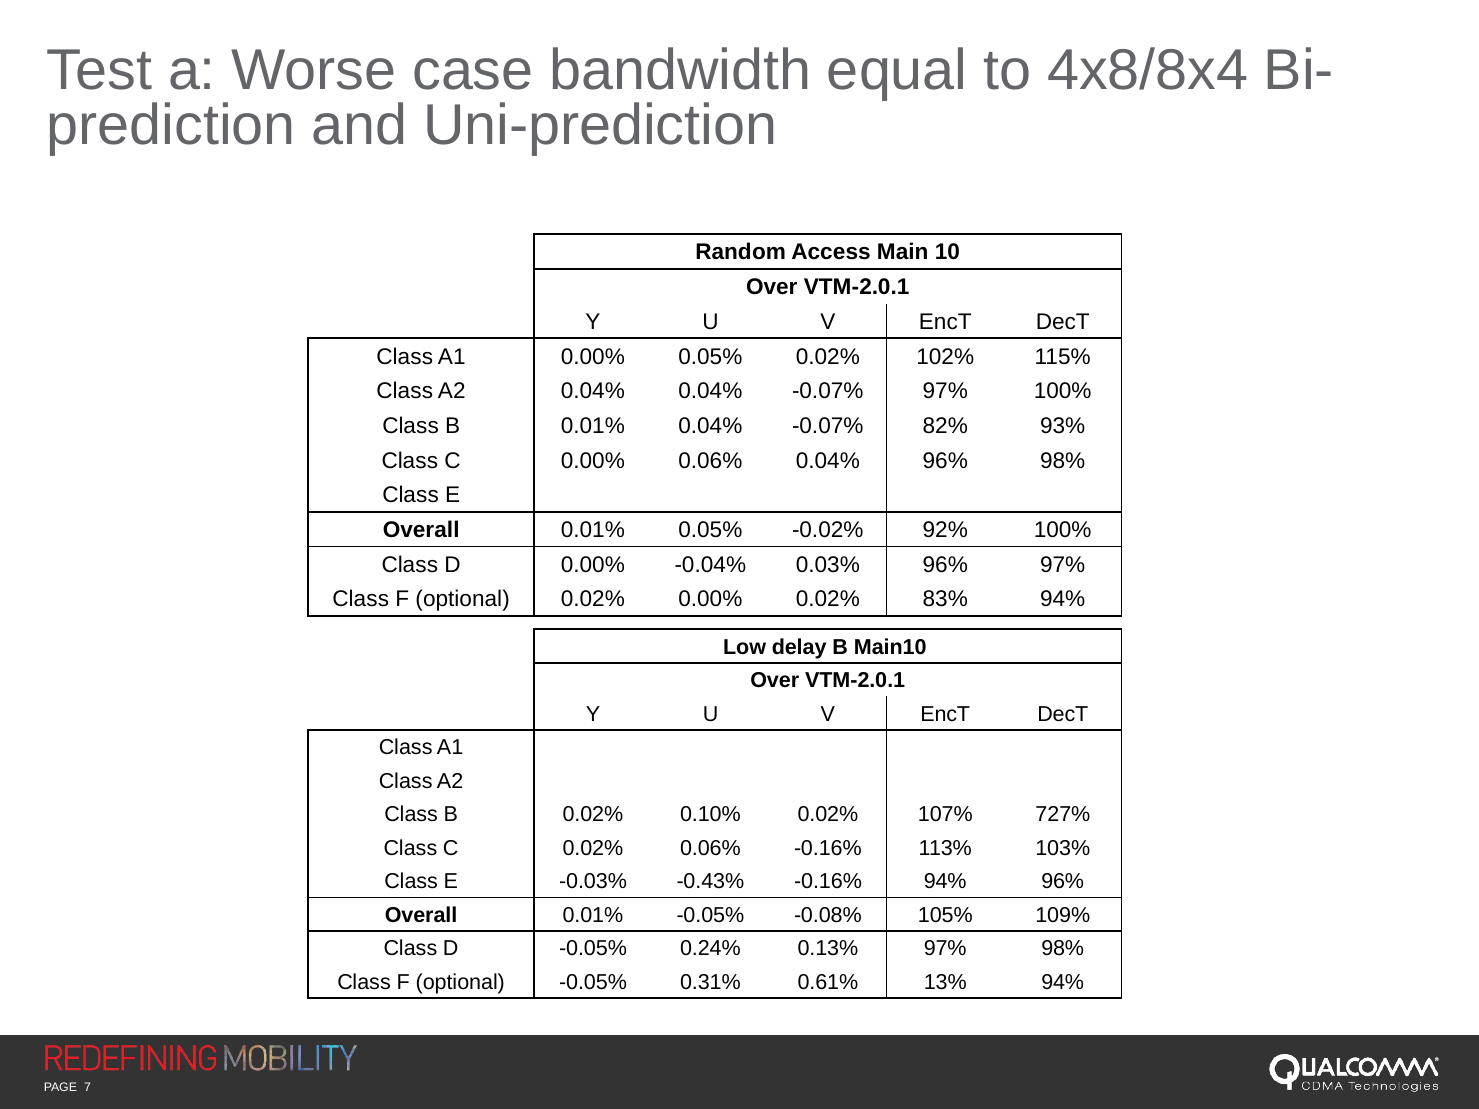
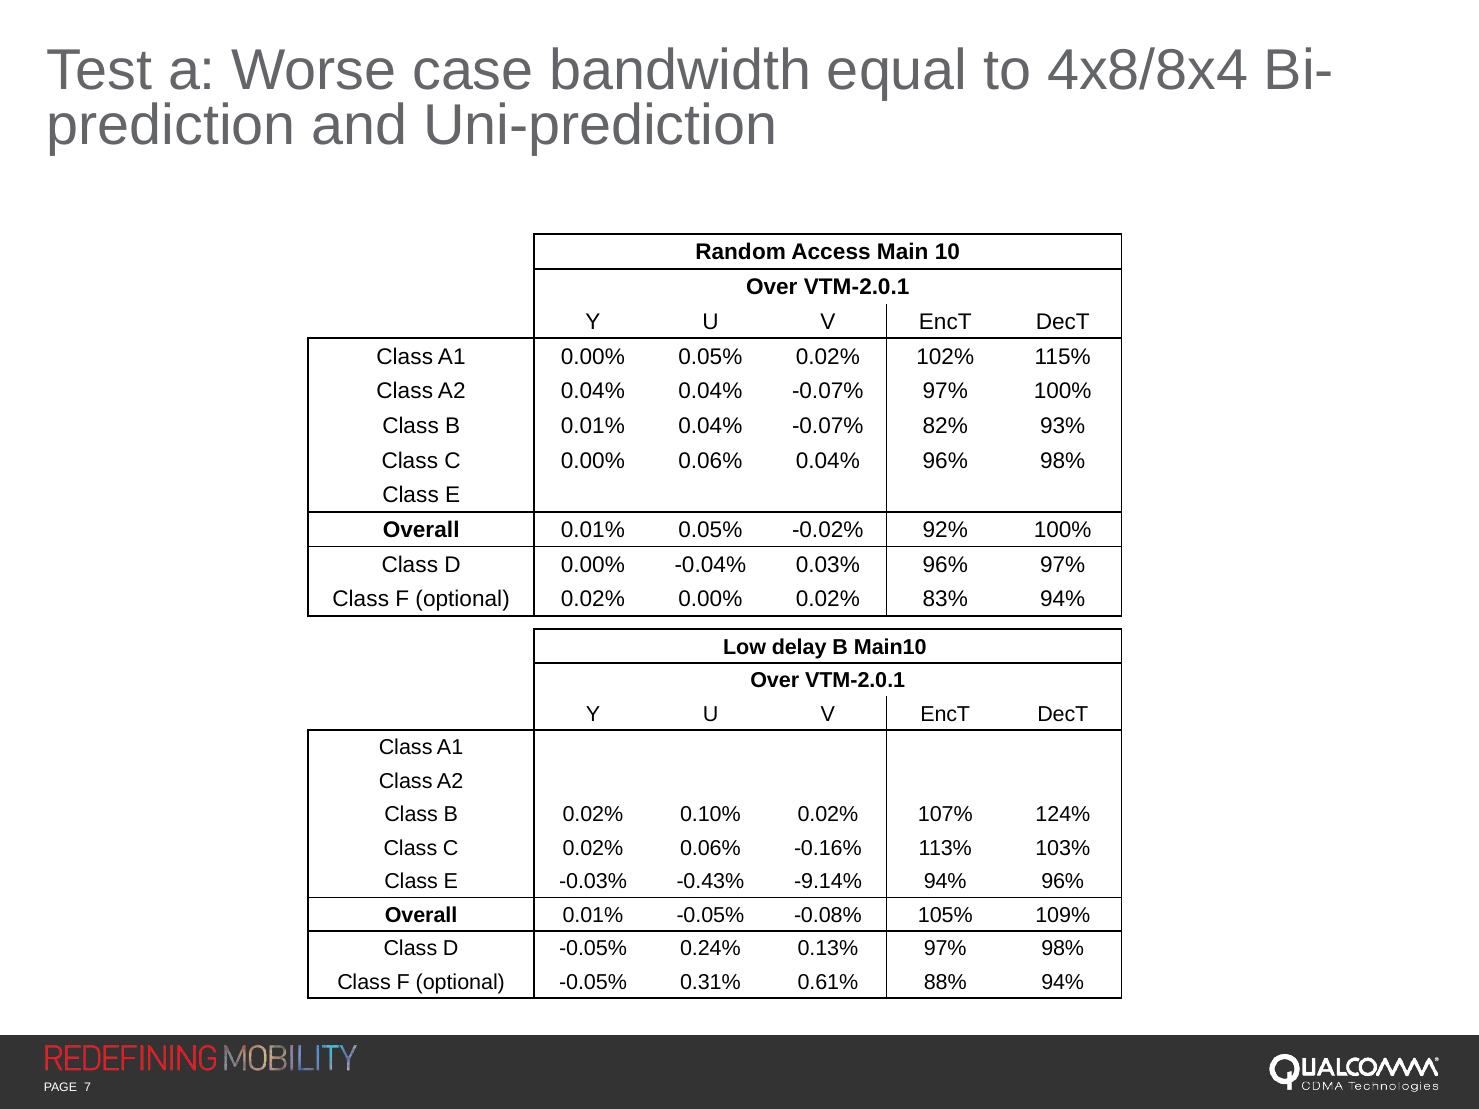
727%: 727% -> 124%
-0.43% -0.16%: -0.16% -> -9.14%
13%: 13% -> 88%
